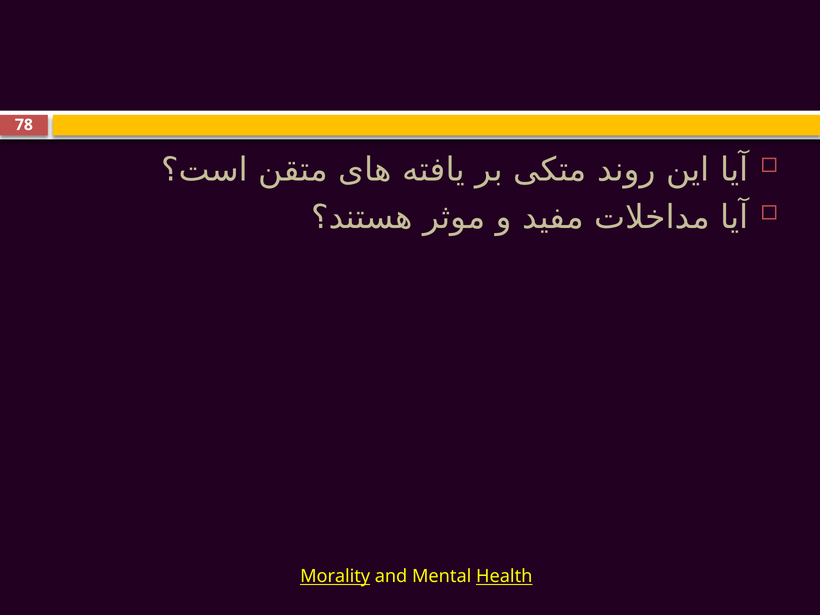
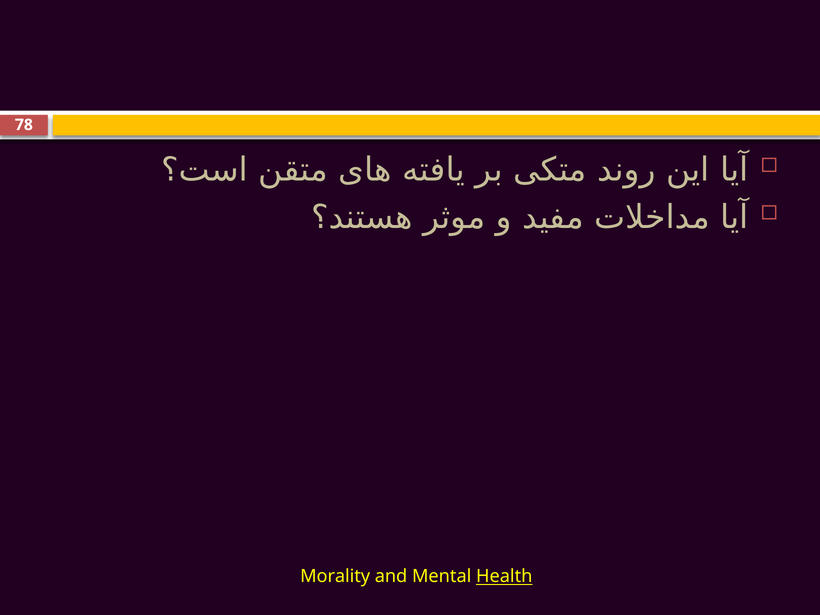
Morality underline: present -> none
